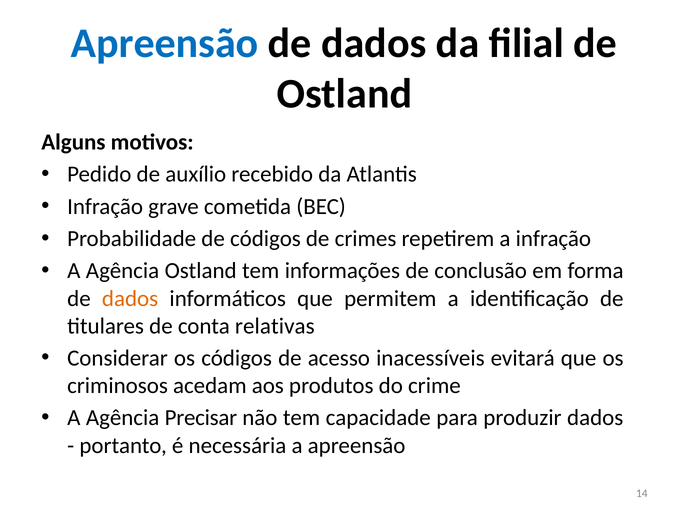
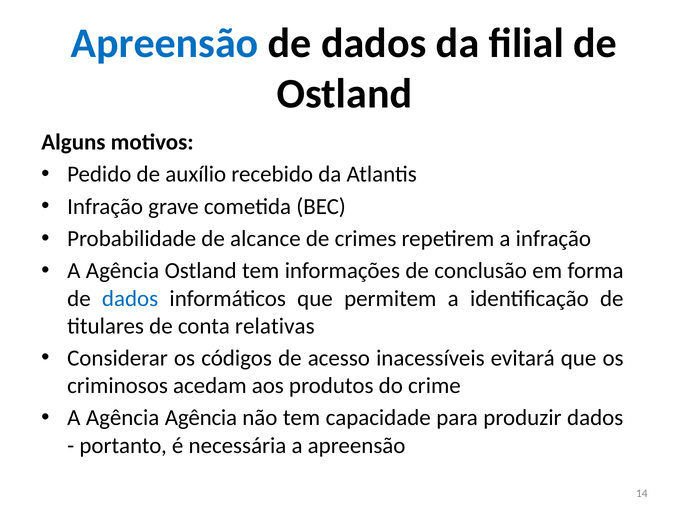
de códigos: códigos -> alcance
dados at (130, 298) colour: orange -> blue
Agência Precisar: Precisar -> Agência
